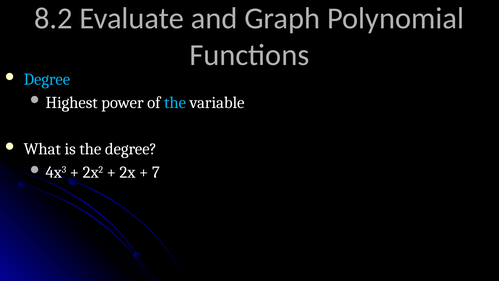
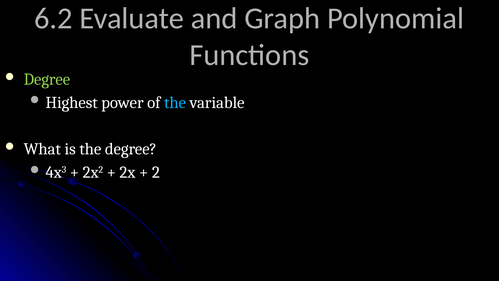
8.2: 8.2 -> 6.2
Degree at (47, 79) colour: light blue -> light green
7: 7 -> 2
